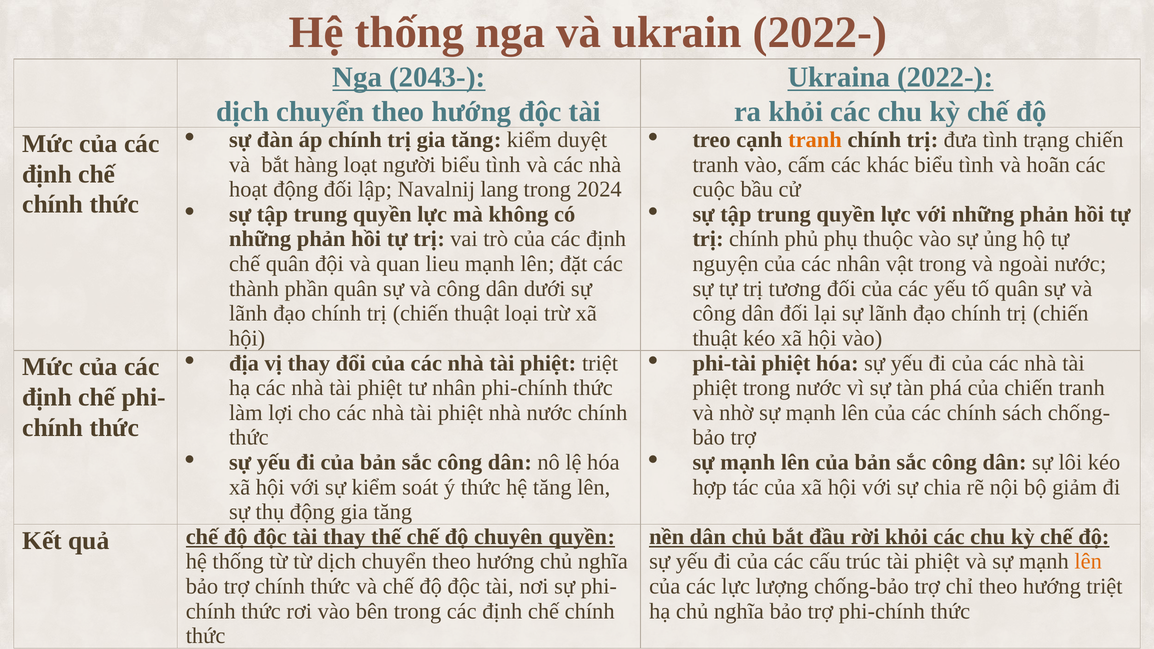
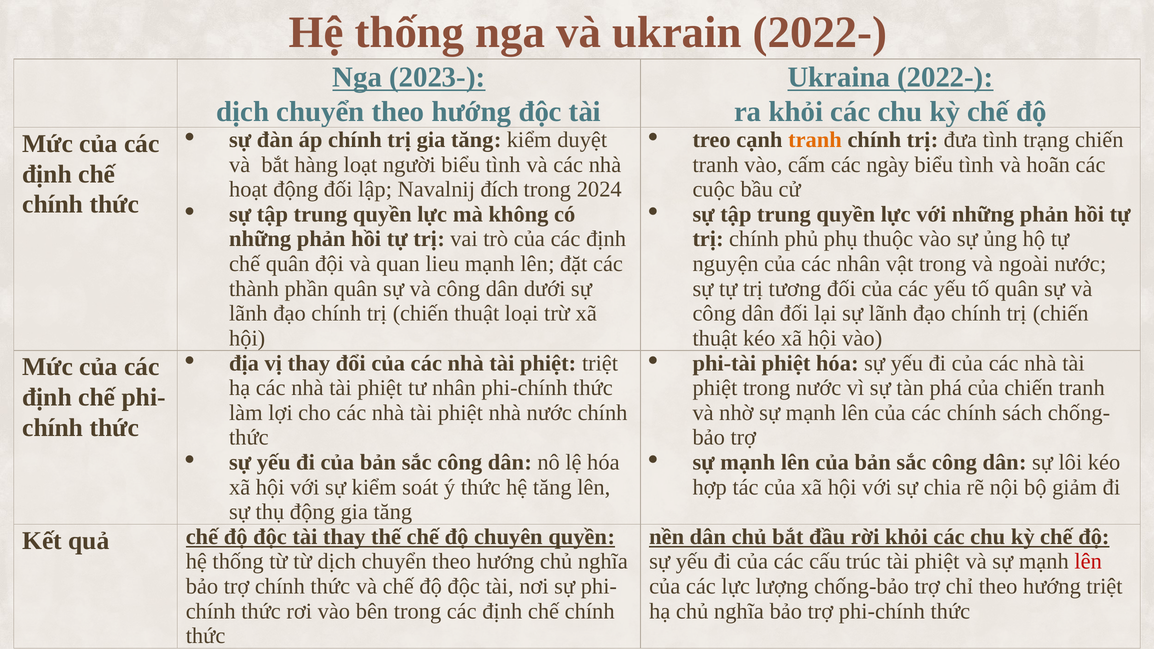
2043-: 2043- -> 2023-
khác: khác -> ngày
lang: lang -> đích
lên at (1088, 562) colour: orange -> red
